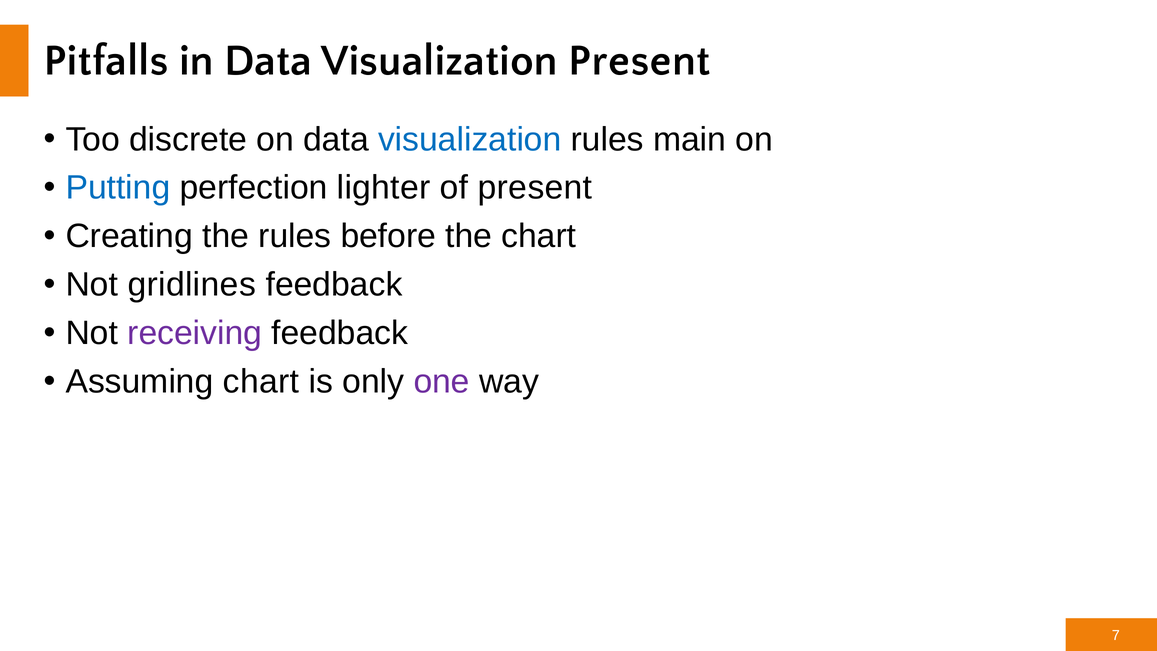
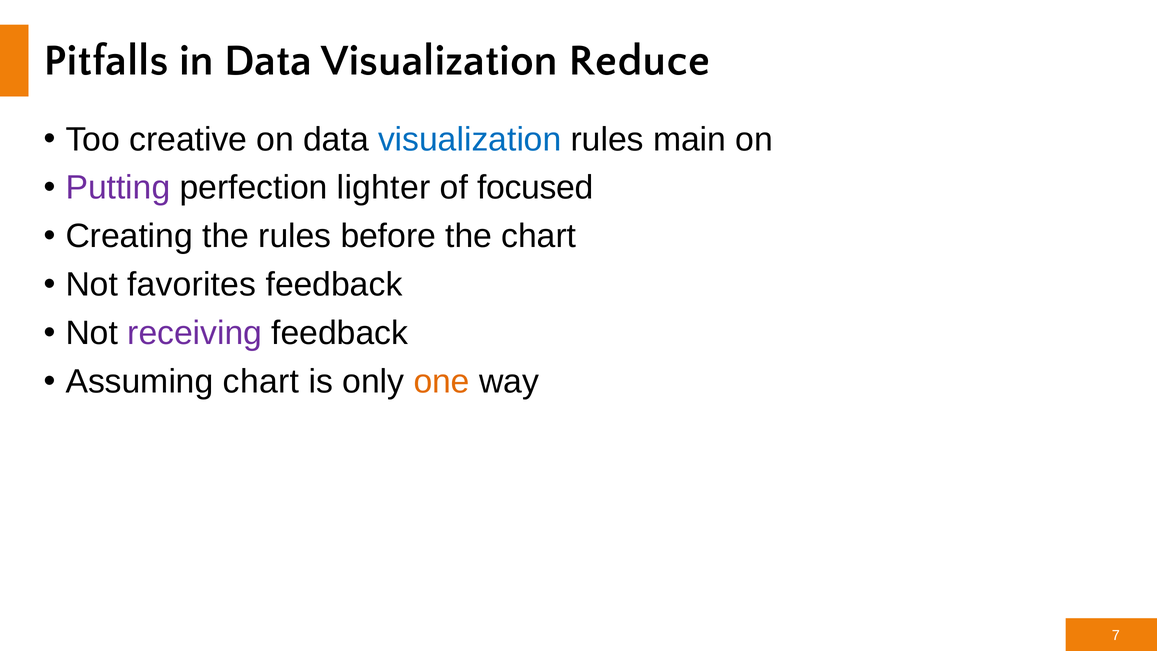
Visualization Present: Present -> Reduce
discrete: discrete -> creative
Putting colour: blue -> purple
of present: present -> focused
gridlines: gridlines -> favorites
one colour: purple -> orange
